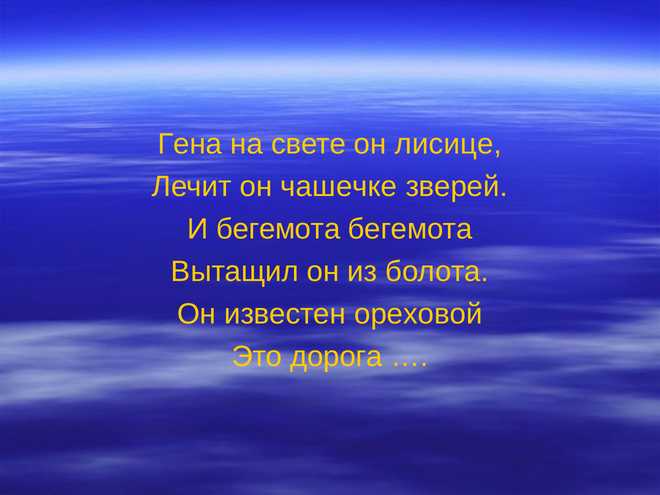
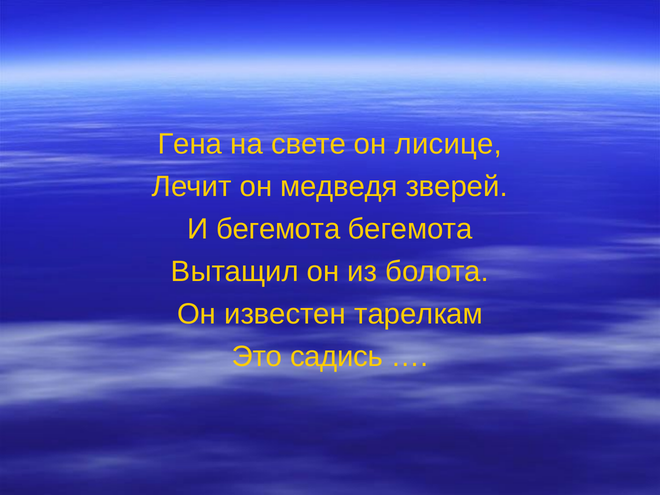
чашечке: чашечке -> медведя
ореховой: ореховой -> тарелкам
дорога: дорога -> садись
